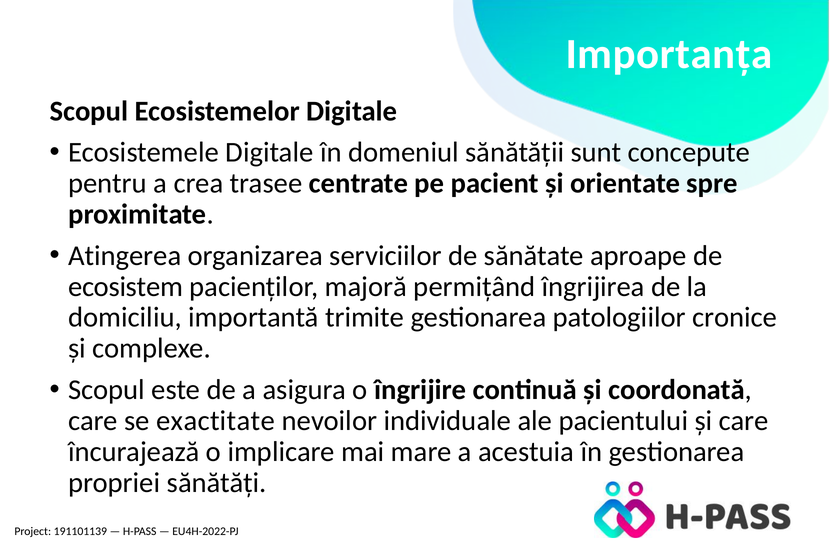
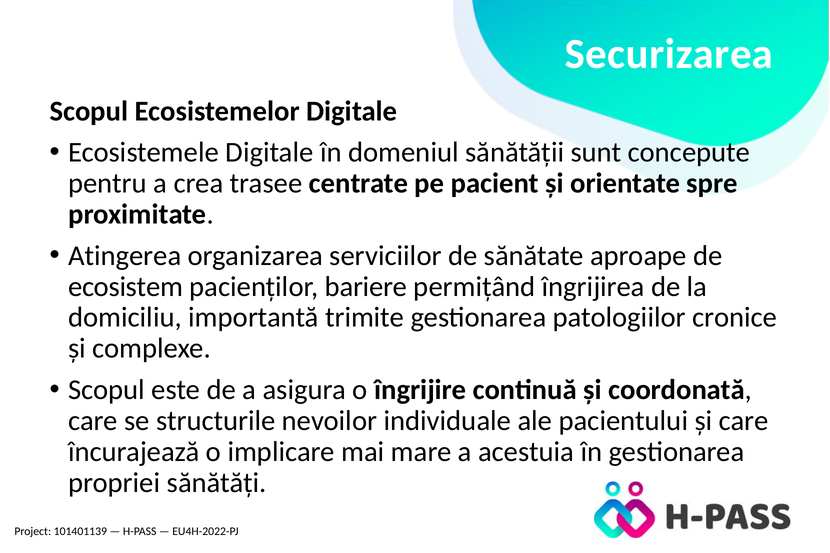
Importanța: Importanța -> Securizarea
majoră: majoră -> bariere
exactitate: exactitate -> structurile
191101139: 191101139 -> 101401139
